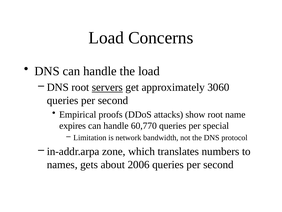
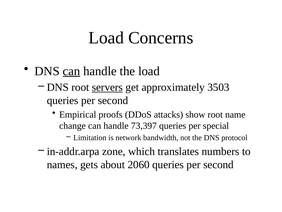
can at (71, 71) underline: none -> present
3060: 3060 -> 3503
expires: expires -> change
60,770: 60,770 -> 73,397
2006: 2006 -> 2060
